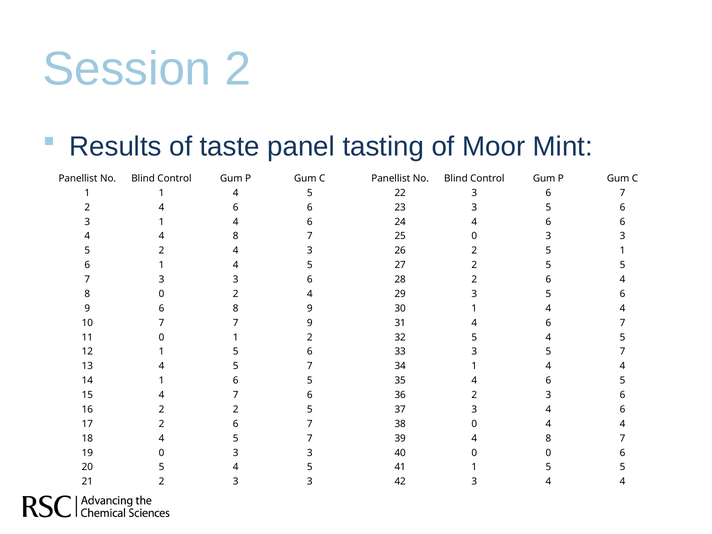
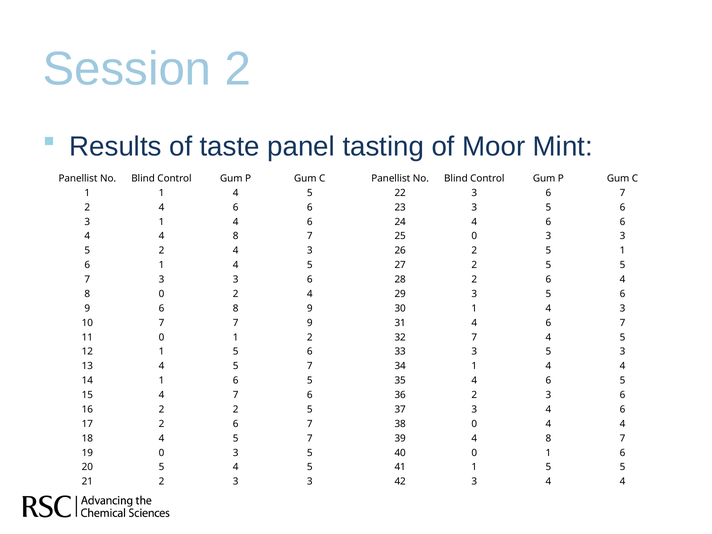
30 1 4 4: 4 -> 3
32 5: 5 -> 7
3 5 7: 7 -> 3
19 0 3 3: 3 -> 5
40 0 0: 0 -> 1
